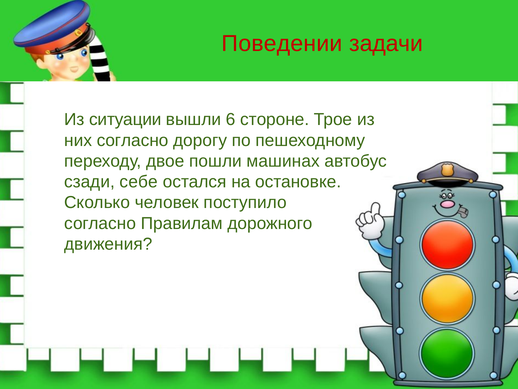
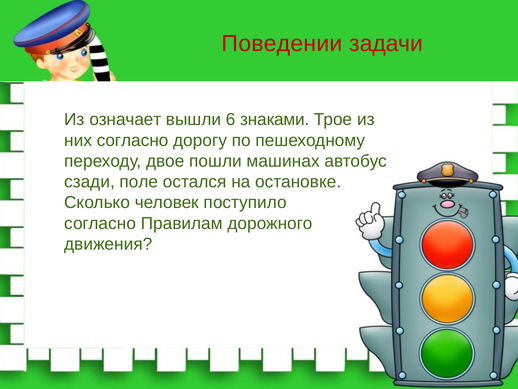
ситуации: ситуации -> означает
стороне: стороне -> знаками
себе: себе -> поле
